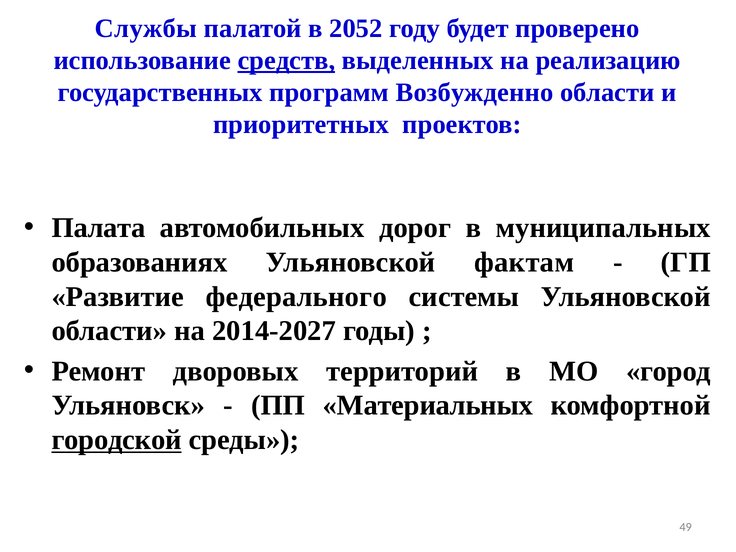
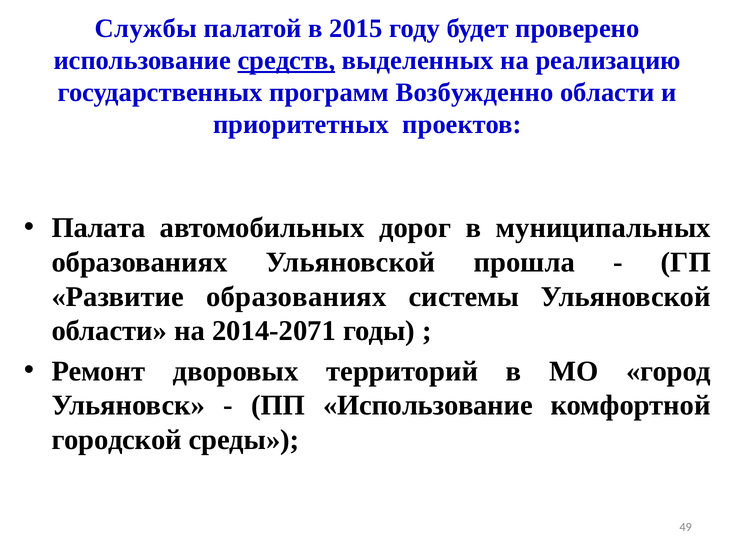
2052: 2052 -> 2015
фактам: фактам -> прошла
Развитие федерального: федерального -> образованиях
2014-2027: 2014-2027 -> 2014-2071
ПП Материальных: Материальных -> Использование
городской underline: present -> none
